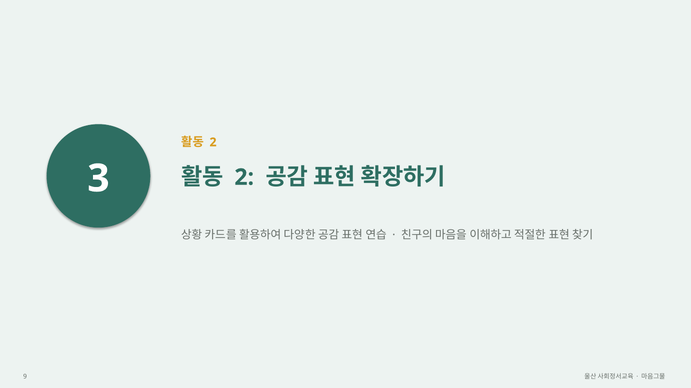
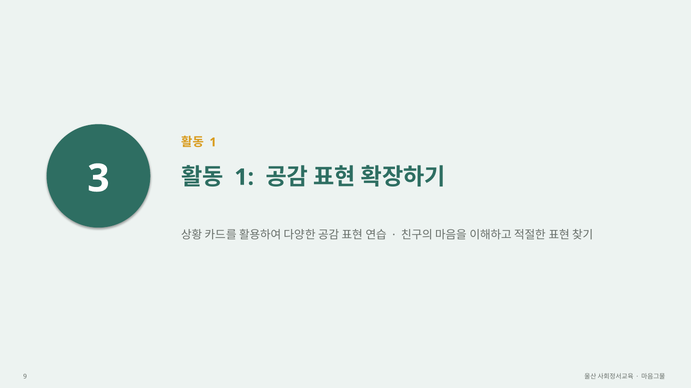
2 at (213, 143): 2 -> 1
2 at (244, 178): 2 -> 1
